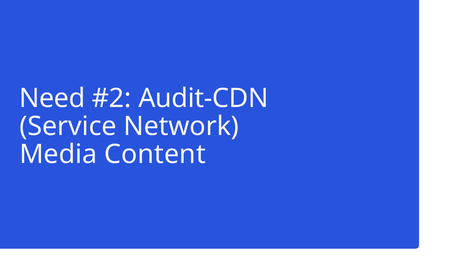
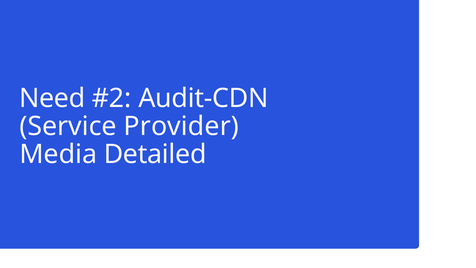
Network: Network -> Provider
Content: Content -> Detailed
